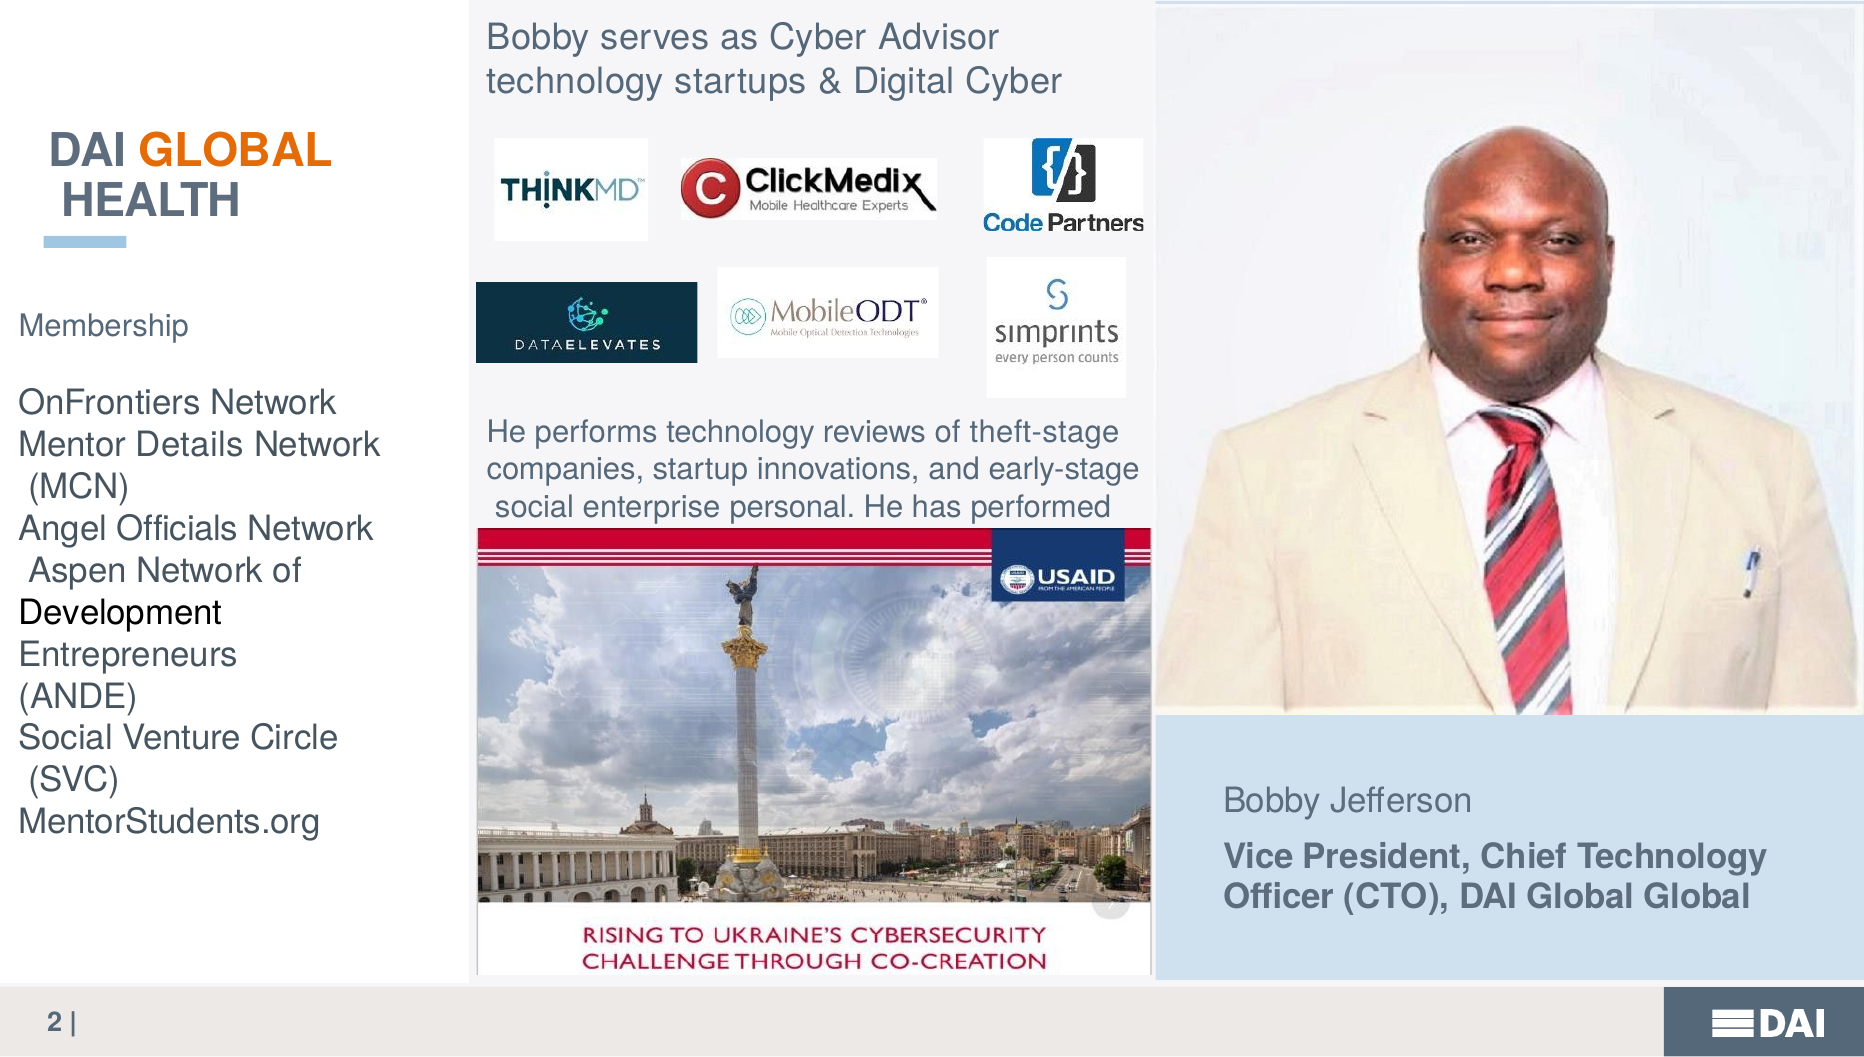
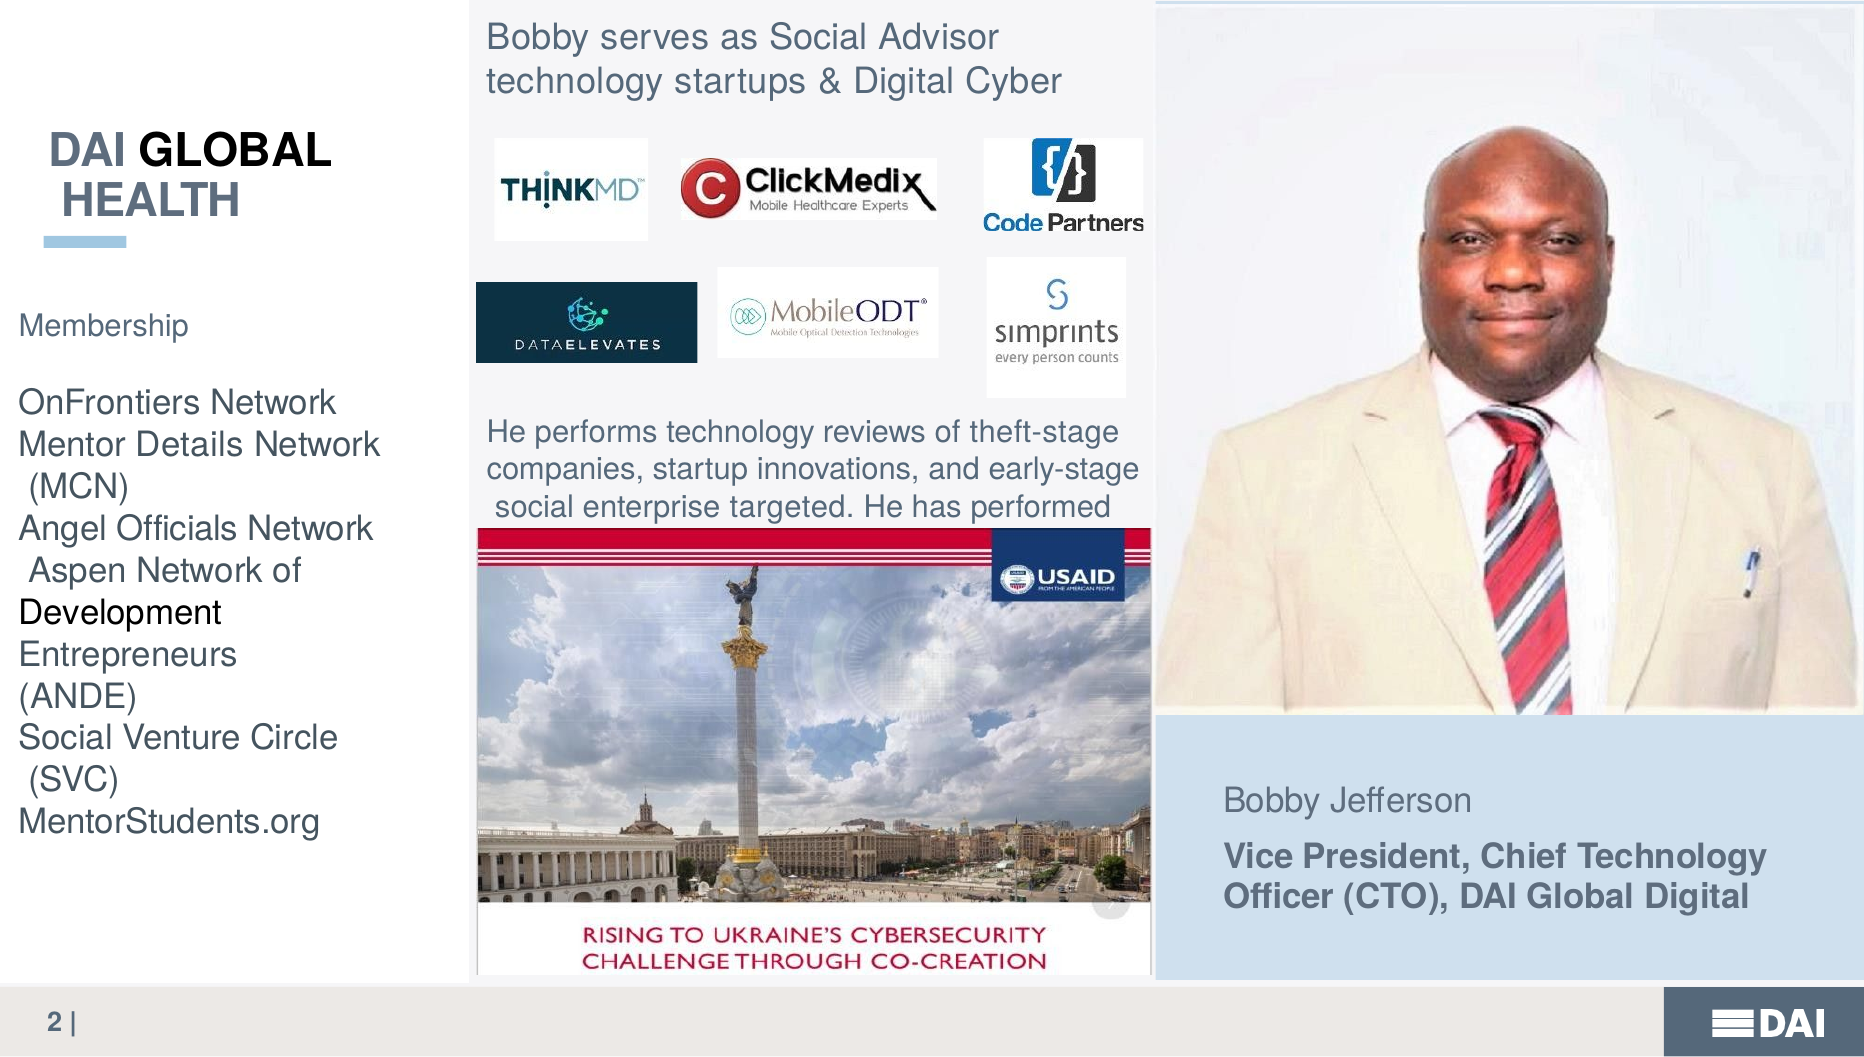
as Cyber: Cyber -> Social
GLOBAL at (236, 151) colour: orange -> black
personal: personal -> targeted
Global Global: Global -> Digital
